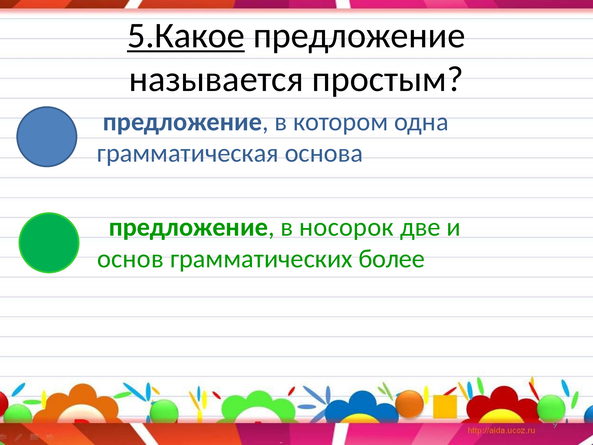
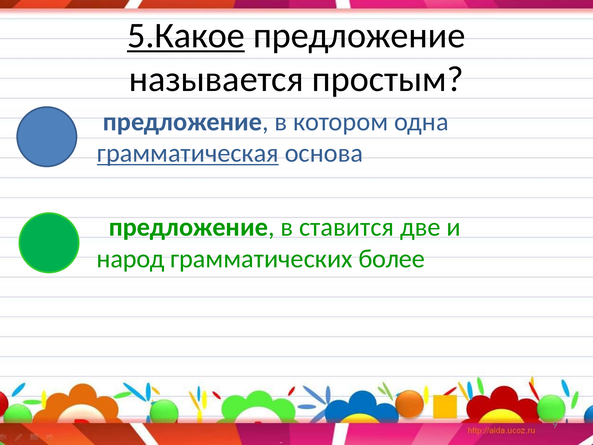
грамматическая underline: none -> present
носорок: носорок -> ставится
основ: основ -> народ
